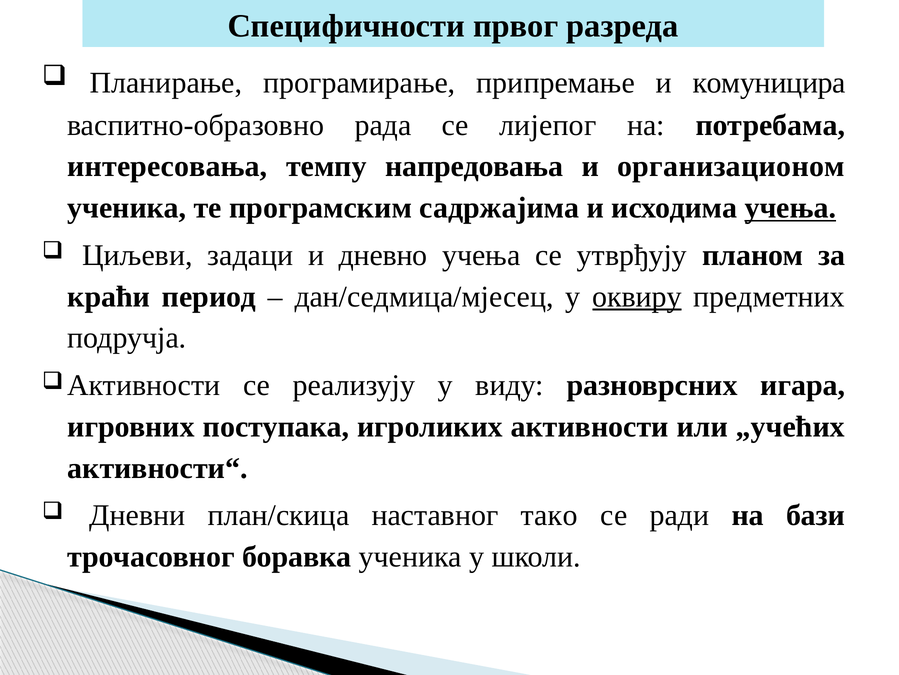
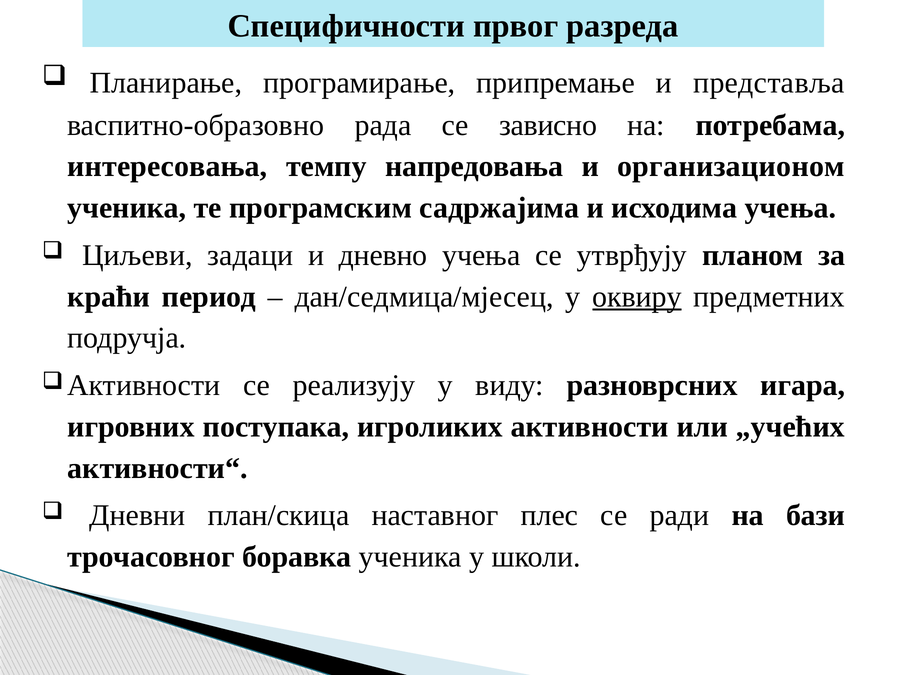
комуницира: комуницира -> представља
лијепог: лијепог -> зависно
учења at (790, 208) underline: present -> none
тако: тако -> плес
